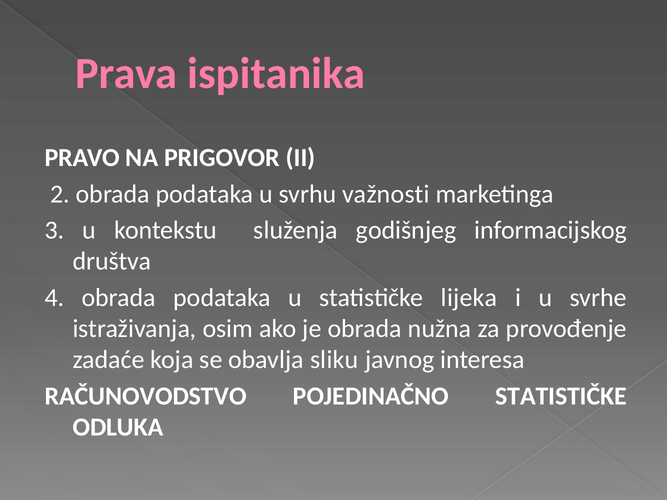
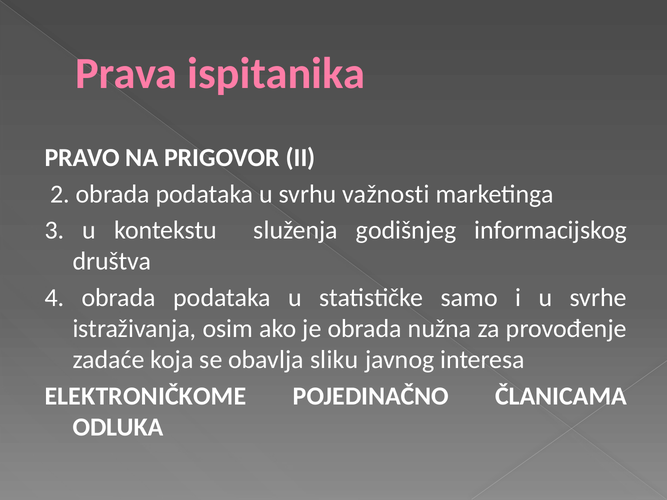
lijeka: lijeka -> samo
RAČUNOVODSTVO: RAČUNOVODSTVO -> ELEKTRONIČKOME
POJEDINAČNO STATISTIČKE: STATISTIČKE -> ČLANICAMA
